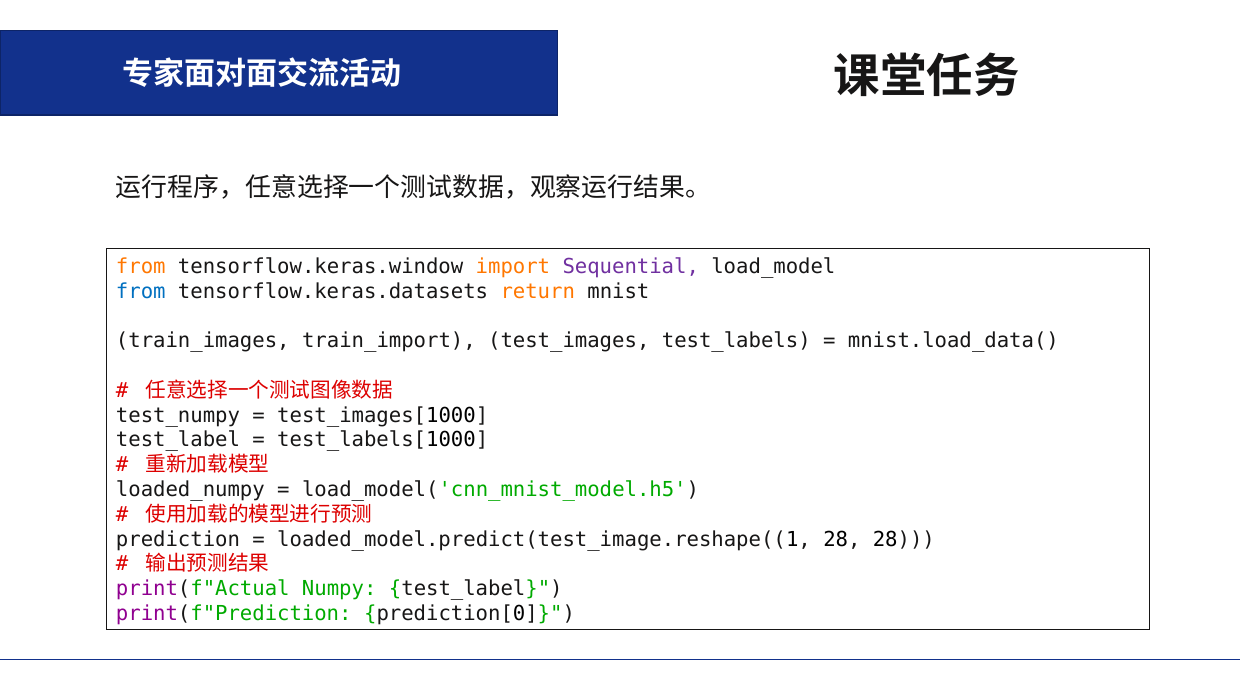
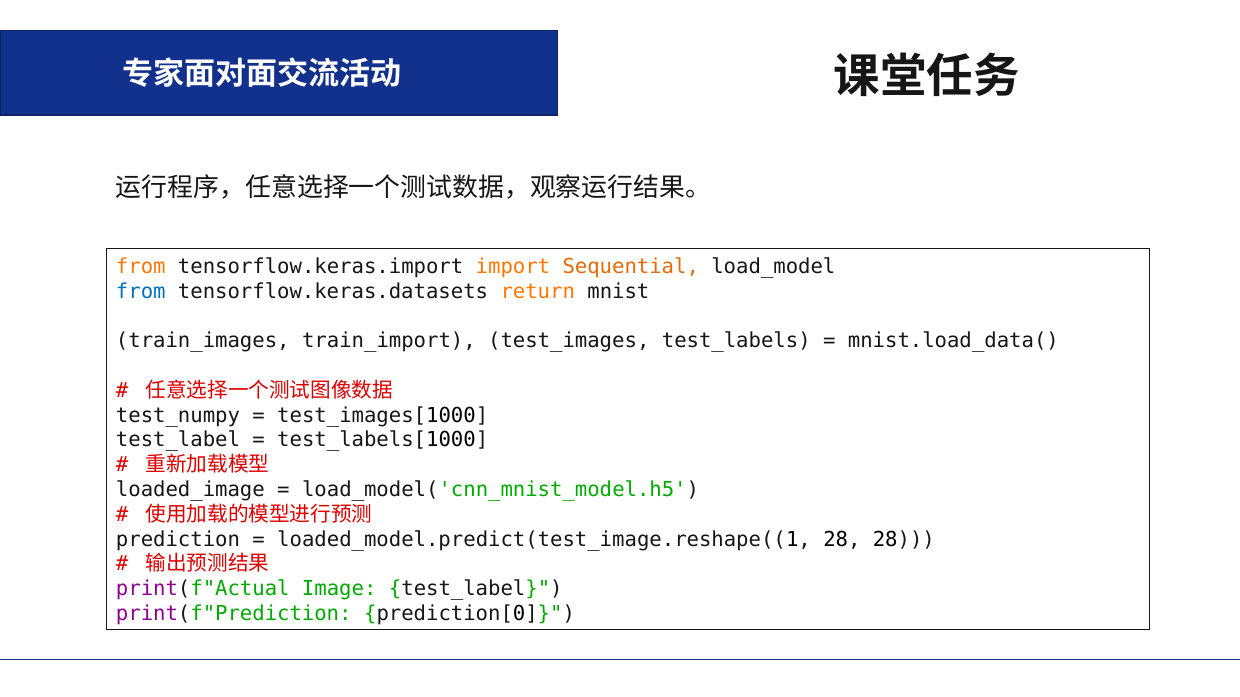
tensorflow.keras.window: tensorflow.keras.window -> tensorflow.keras.import
Sequential colour: purple -> orange
loaded_numpy: loaded_numpy -> loaded_image
Numpy: Numpy -> Image
